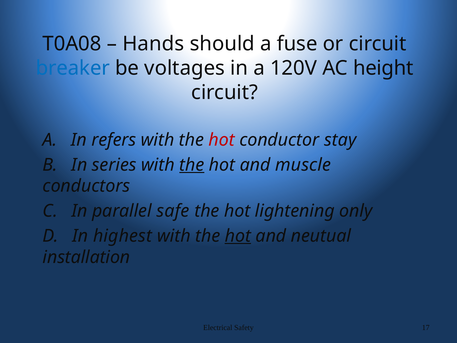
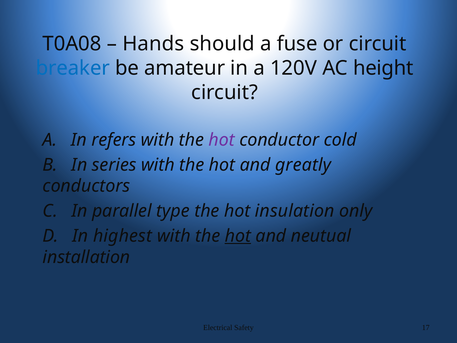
voltages: voltages -> amateur
hot at (222, 140) colour: red -> purple
stay: stay -> cold
the at (192, 165) underline: present -> none
muscle: muscle -> greatly
safe: safe -> type
lightening: lightening -> insulation
